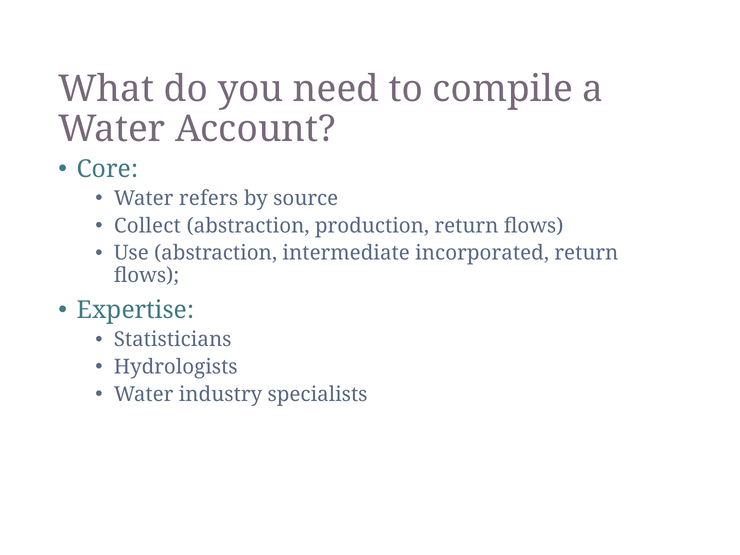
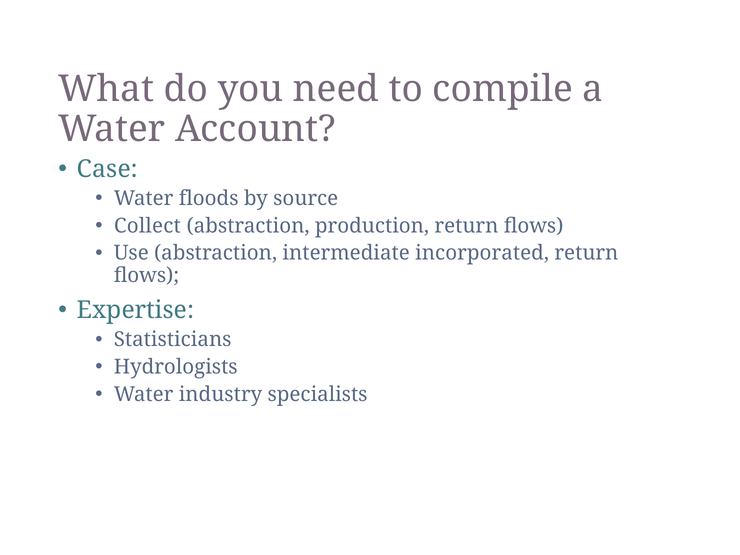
Core: Core -> Case
refers: refers -> floods
